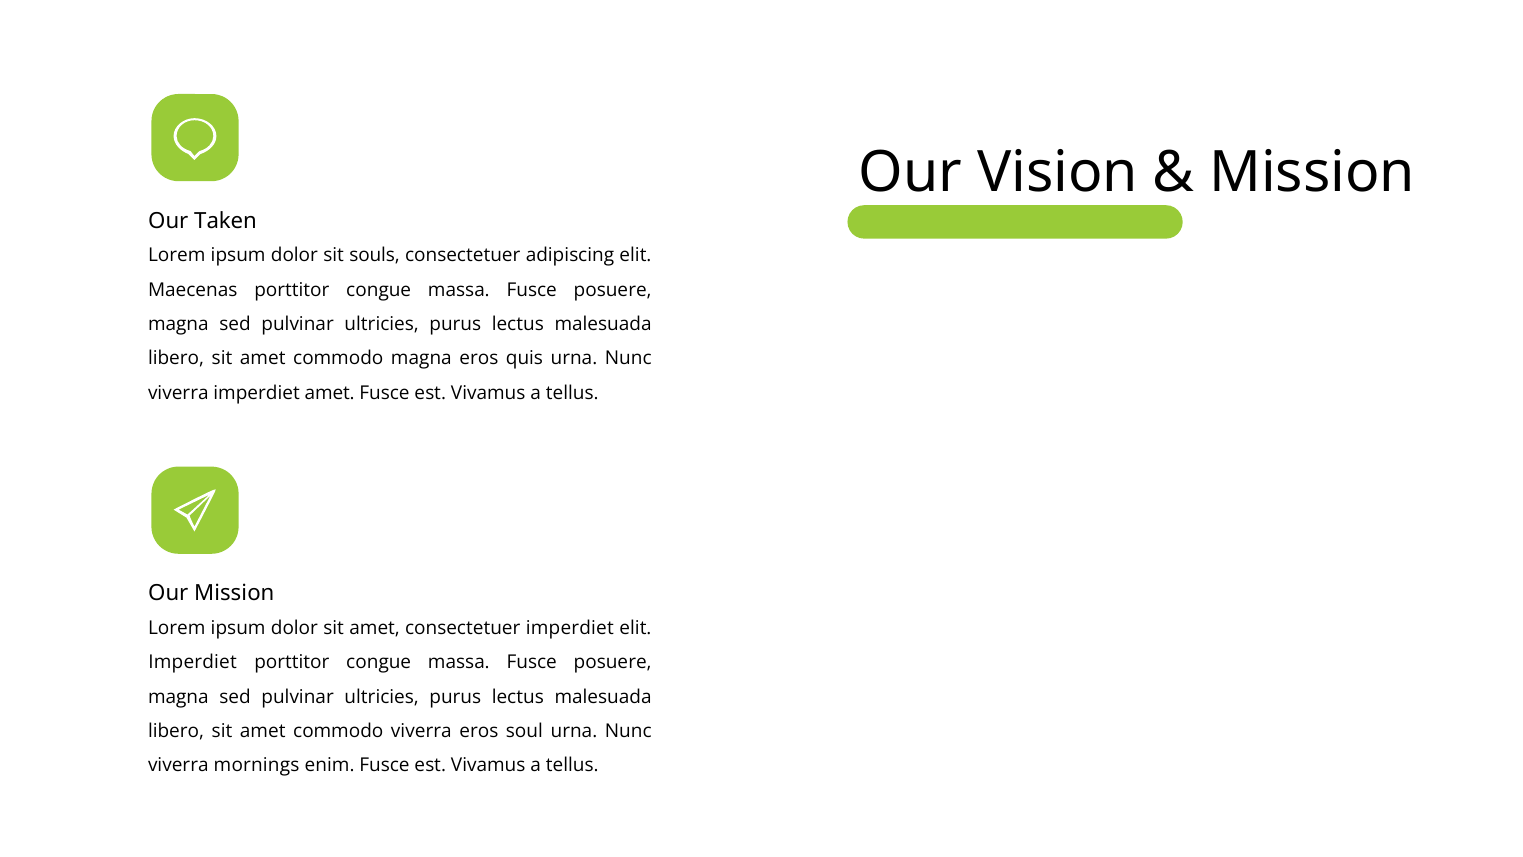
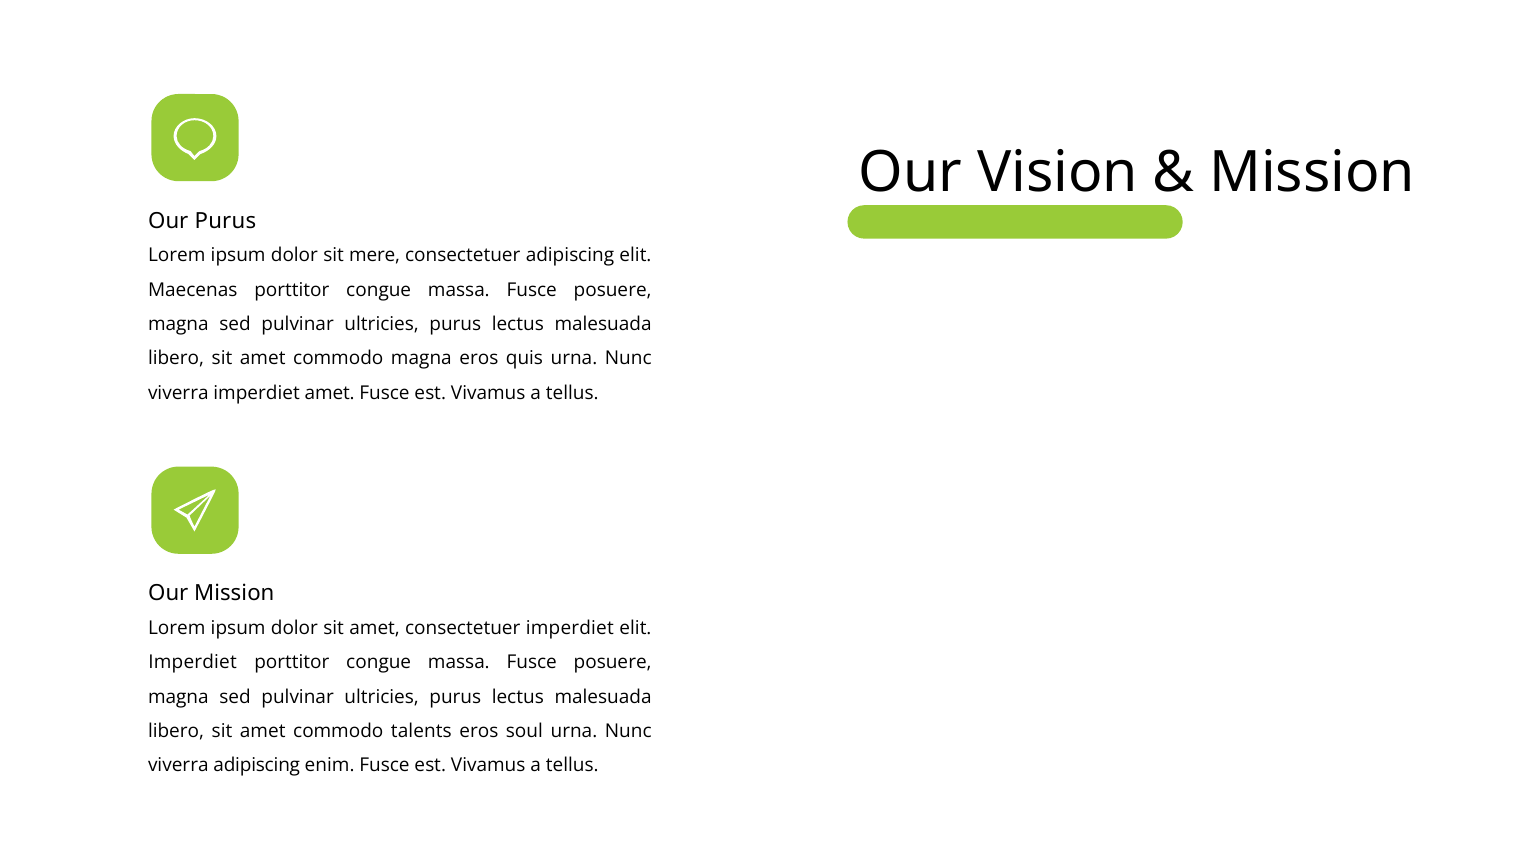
Our Taken: Taken -> Purus
souls: souls -> mere
commodo viverra: viverra -> talents
viverra mornings: mornings -> adipiscing
